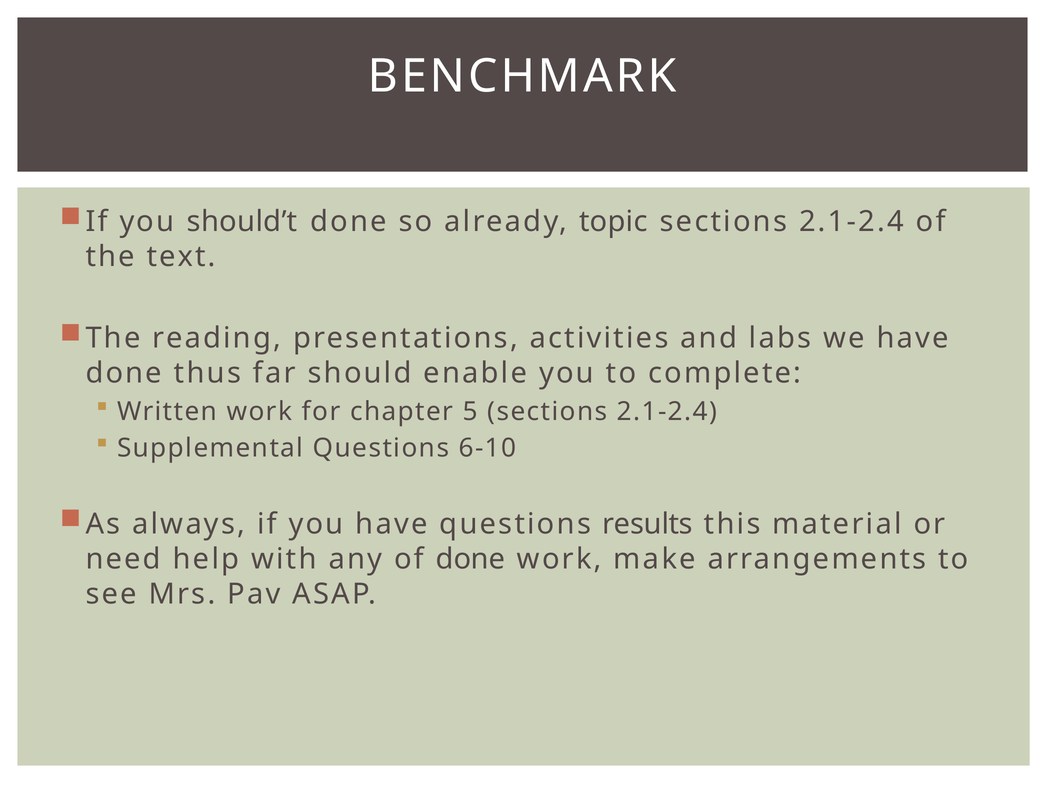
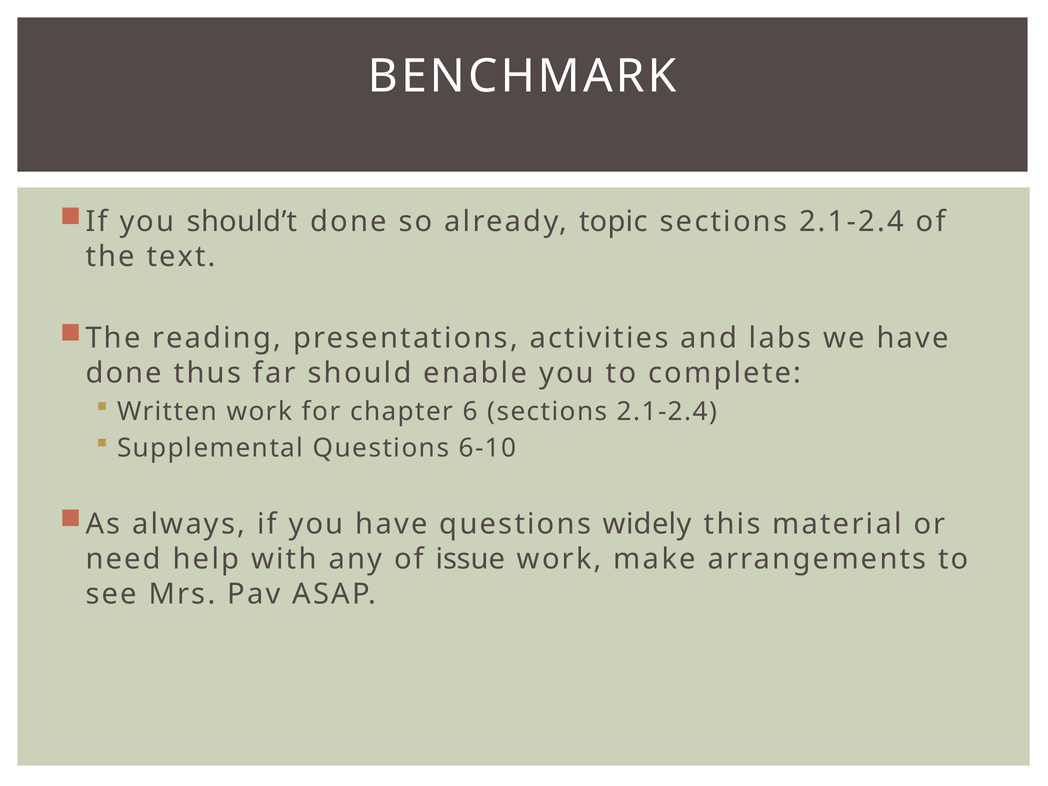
5: 5 -> 6
results: results -> widely
of done: done -> issue
